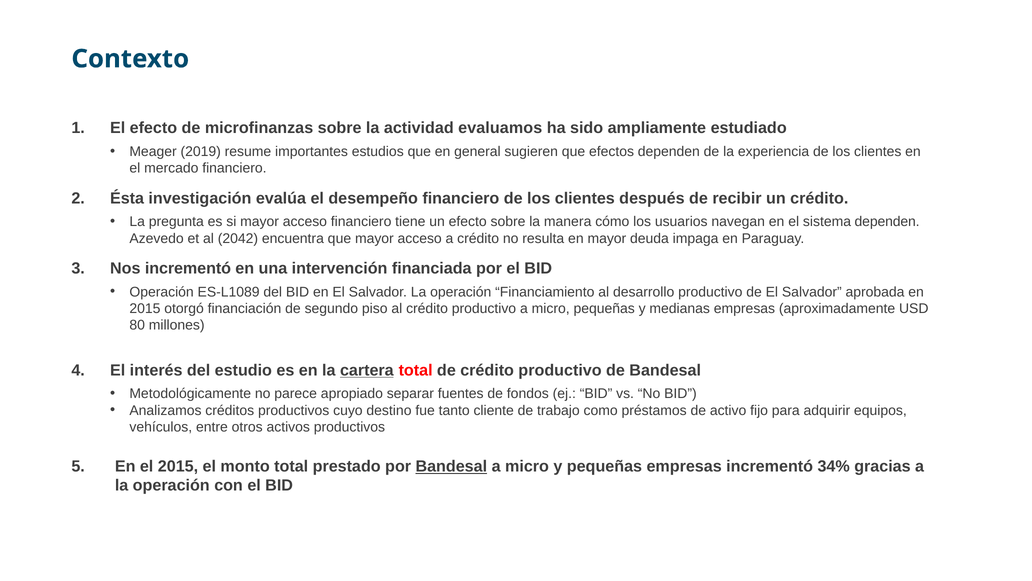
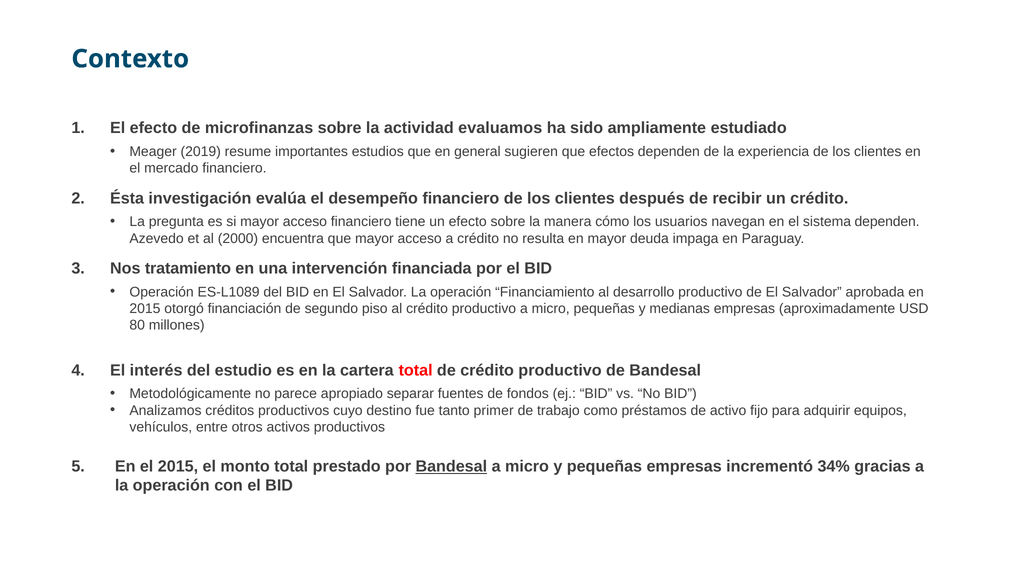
2042: 2042 -> 2000
Nos incrementó: incrementó -> tratamiento
cartera underline: present -> none
cliente: cliente -> primer
